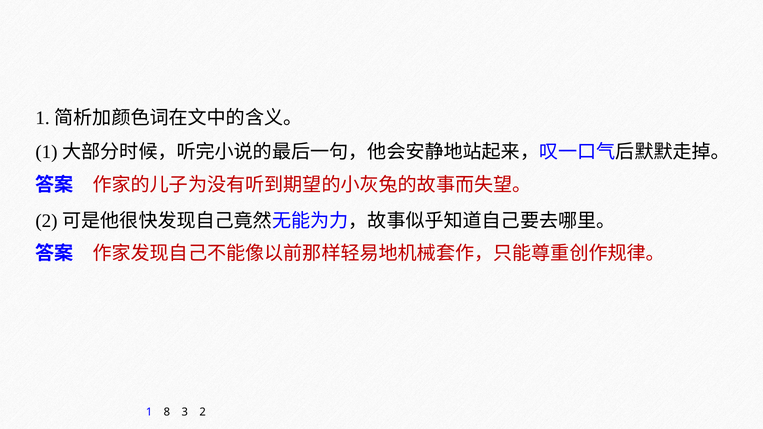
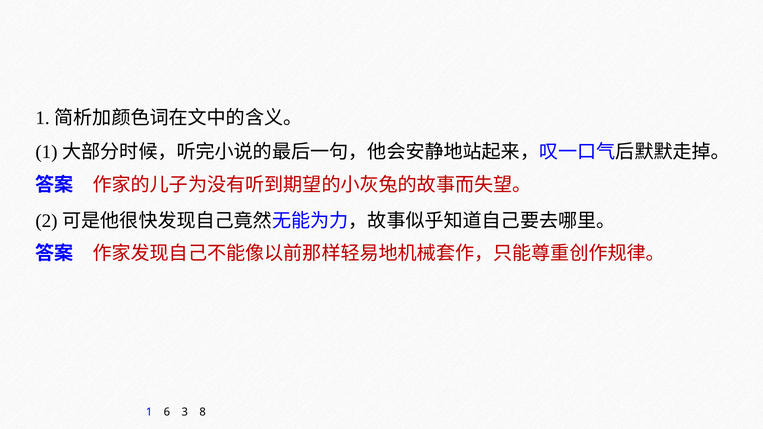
8: 8 -> 6
2: 2 -> 8
